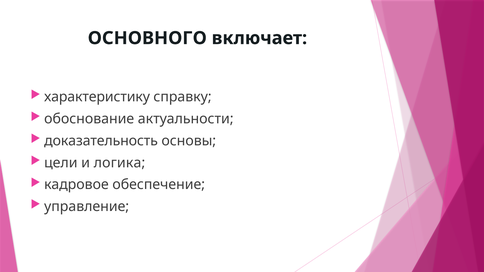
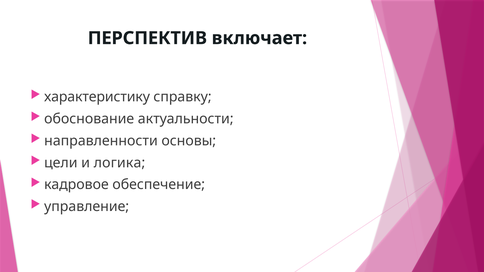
ОСНОВНОГО: ОСНОВНОГО -> ПЕРСПЕКТИВ
доказательность: доказательность -> направленности
